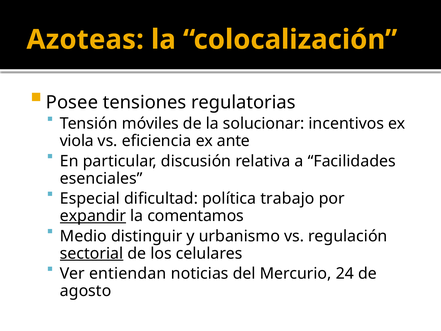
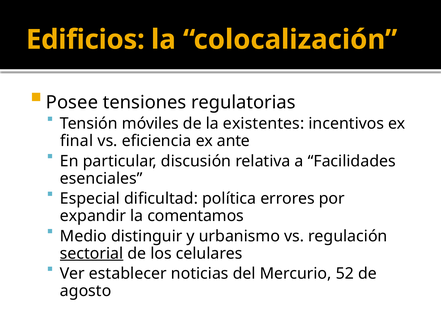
Azoteas: Azoteas -> Edificios
solucionar: solucionar -> existentes
viola: viola -> final
trabajo: trabajo -> errores
expandir underline: present -> none
entiendan: entiendan -> establecer
24: 24 -> 52
